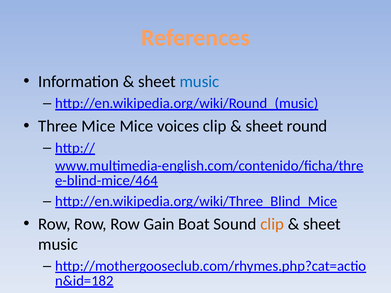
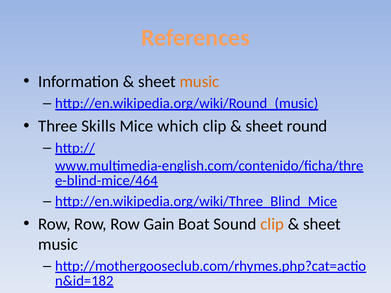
music at (199, 82) colour: blue -> orange
Three Mice: Mice -> Skills
voices: voices -> which
